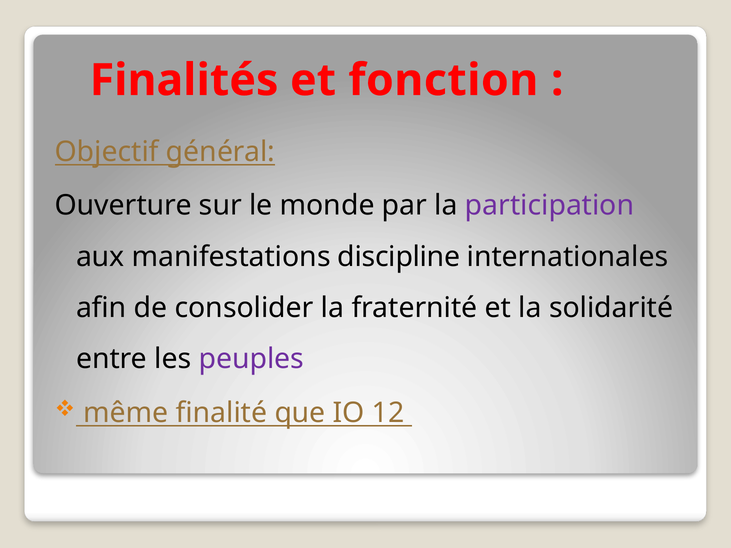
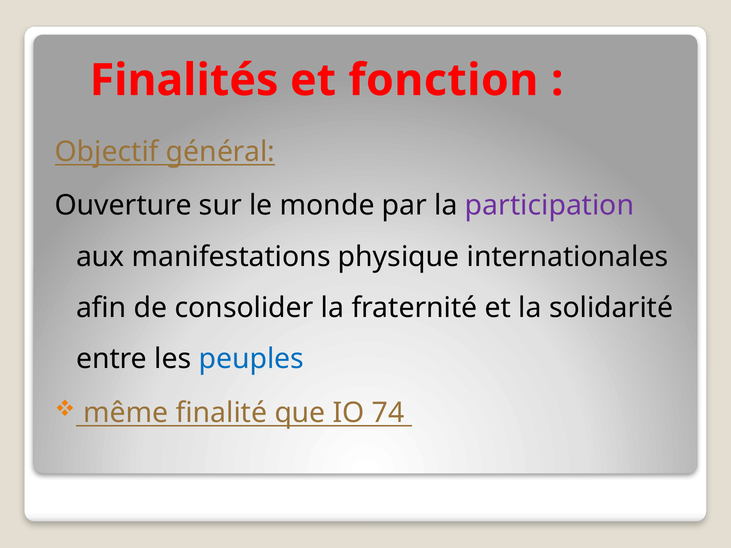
discipline: discipline -> physique
peuples colour: purple -> blue
12: 12 -> 74
